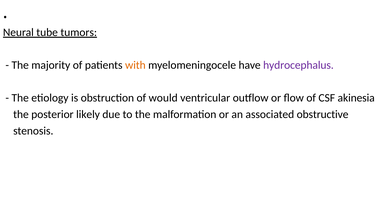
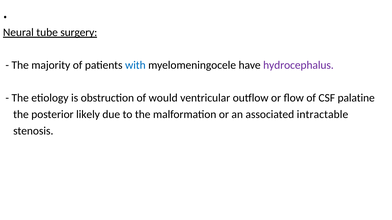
tumors: tumors -> surgery
with colour: orange -> blue
akinesia: akinesia -> palatine
obstructive: obstructive -> intractable
